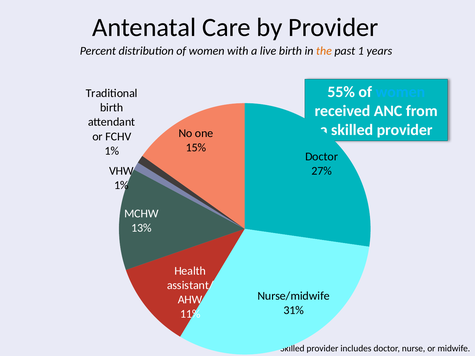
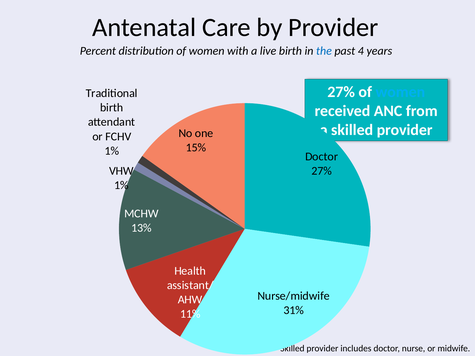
the colour: orange -> blue
1: 1 -> 4
55% at (341, 92): 55% -> 27%
